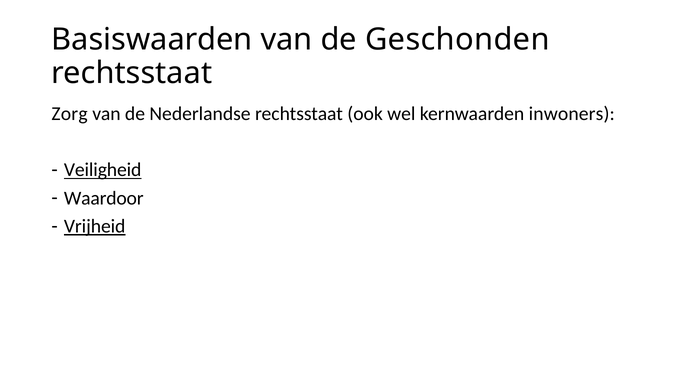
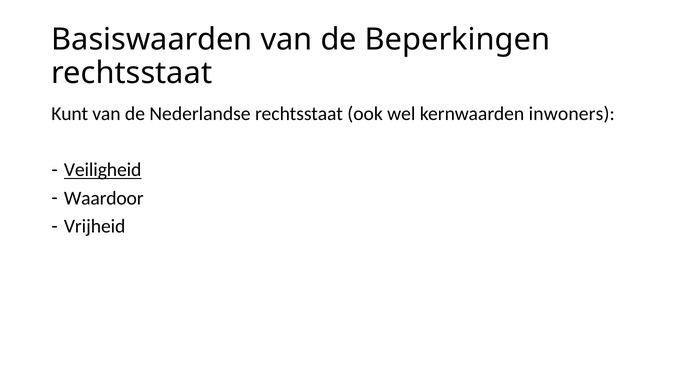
Geschonden: Geschonden -> Beperkingen
Zorg: Zorg -> Kunt
Vrijheid underline: present -> none
